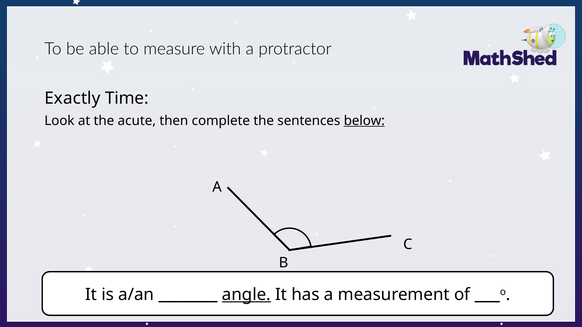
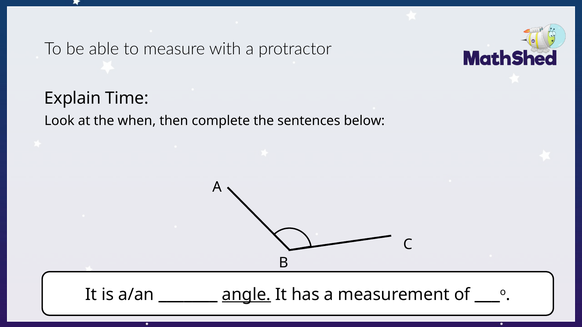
Exactly: Exactly -> Explain
acute: acute -> when
below underline: present -> none
